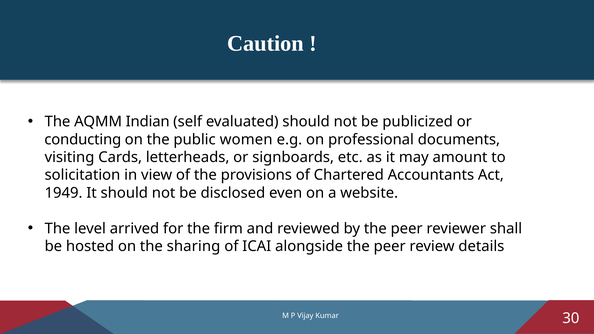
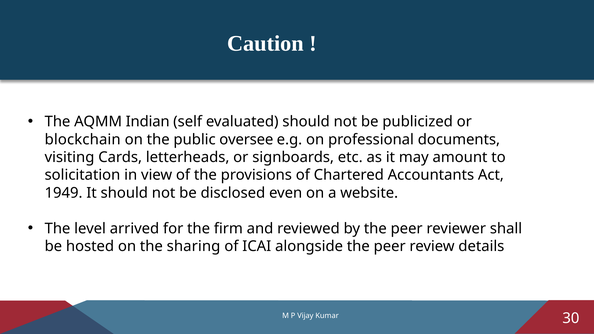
conducting: conducting -> blockchain
women: women -> oversee
